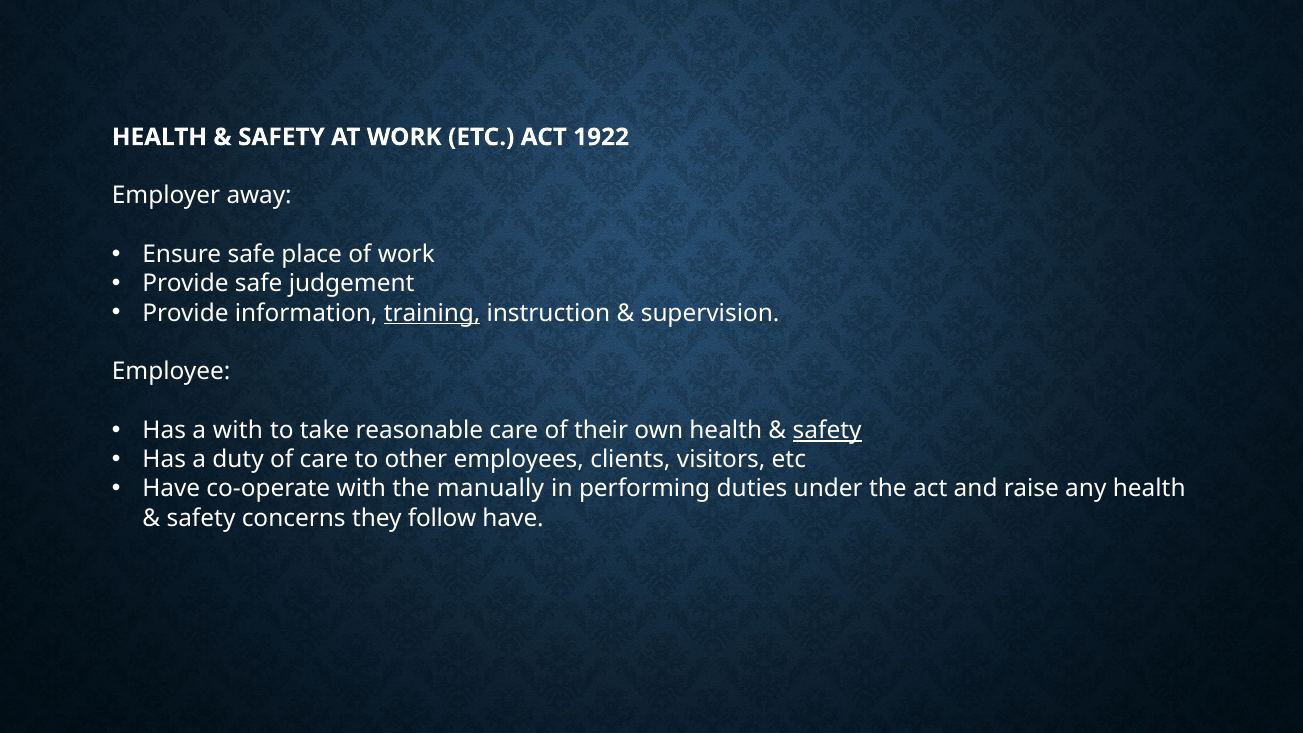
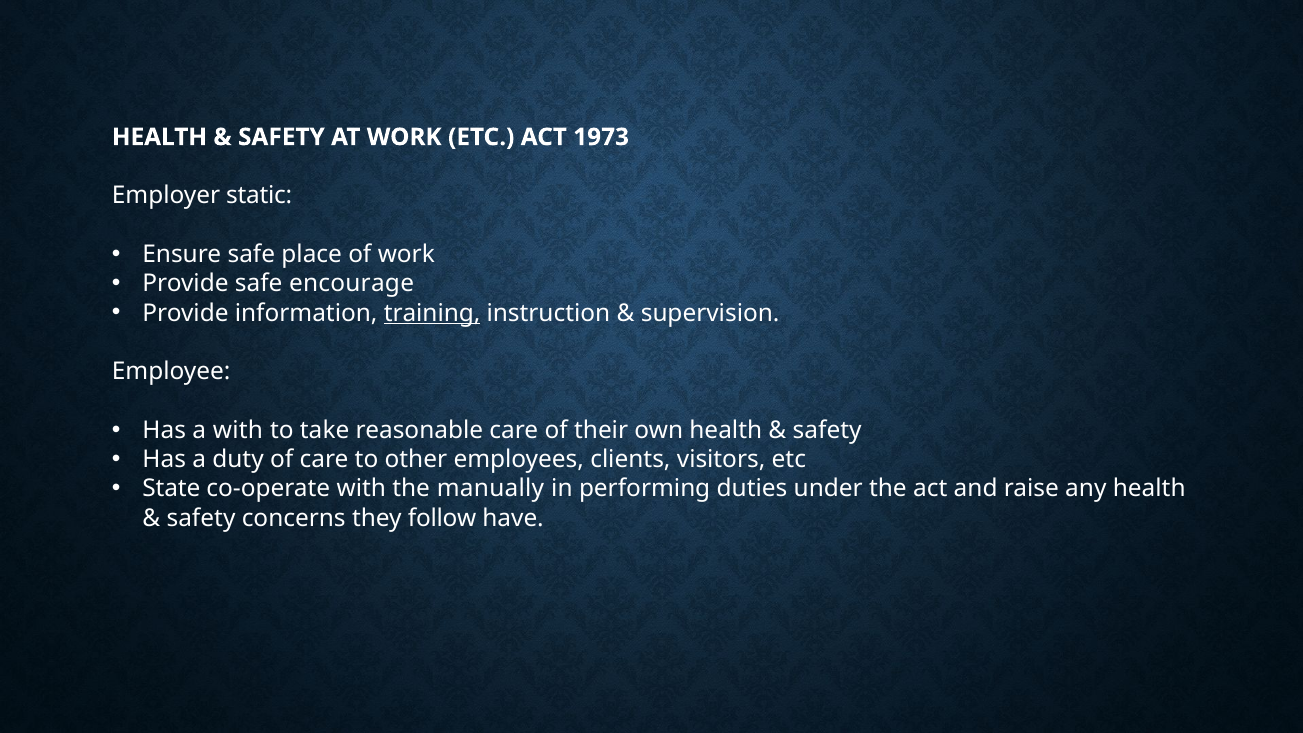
1922: 1922 -> 1973
away: away -> static
judgement: judgement -> encourage
safety at (827, 430) underline: present -> none
Have at (171, 489): Have -> State
